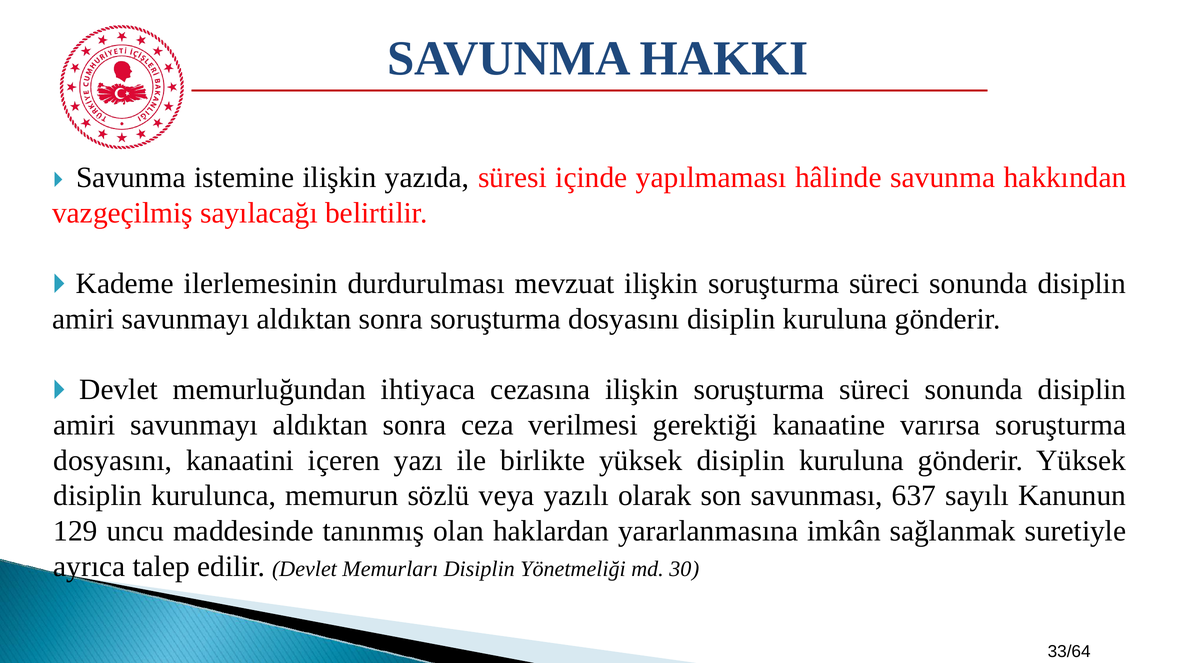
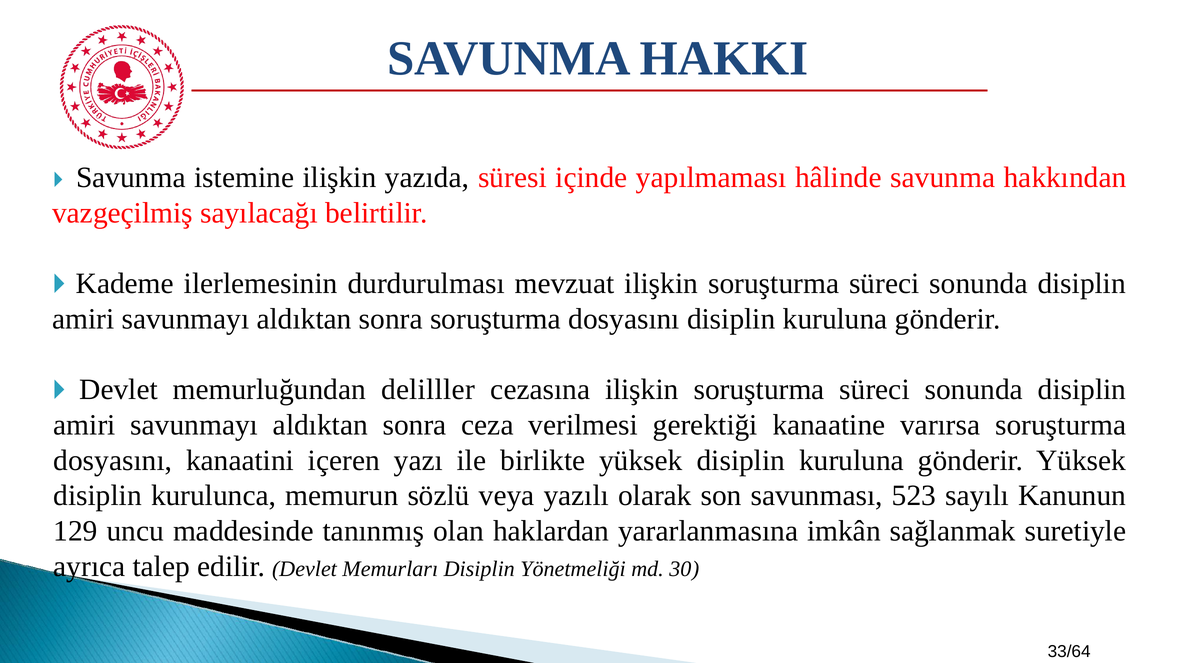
ihtiyaca: ihtiyaca -> delilller
637: 637 -> 523
